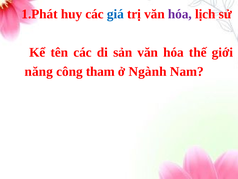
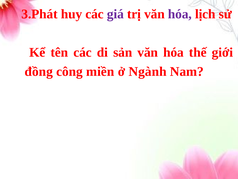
1.Phát: 1.Phát -> 3.Phát
giá colour: blue -> purple
năng: năng -> đồng
tham: tham -> miền
